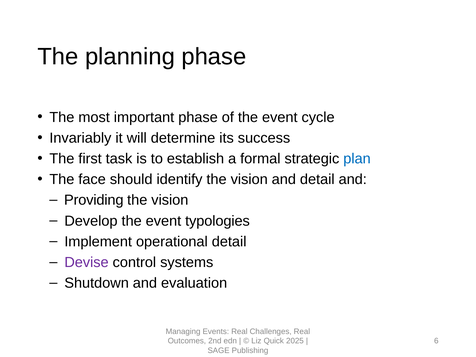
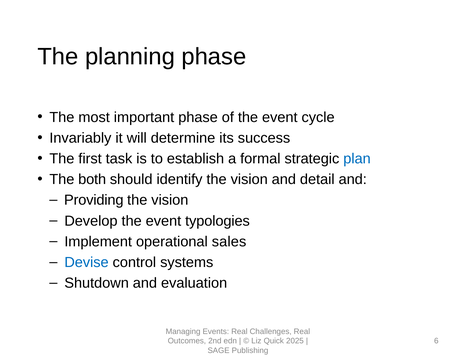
face: face -> both
operational detail: detail -> sales
Devise colour: purple -> blue
